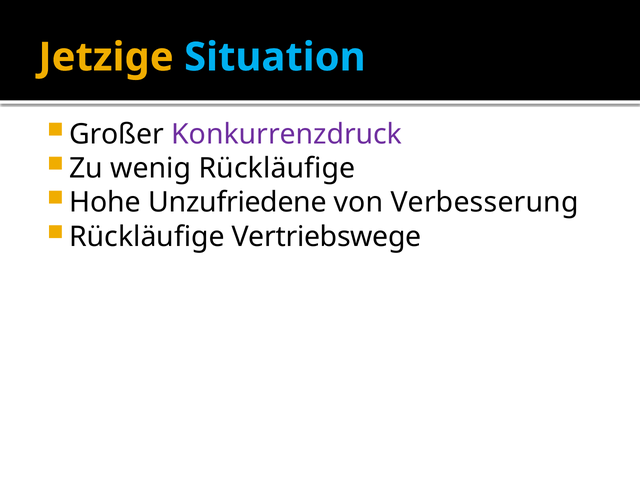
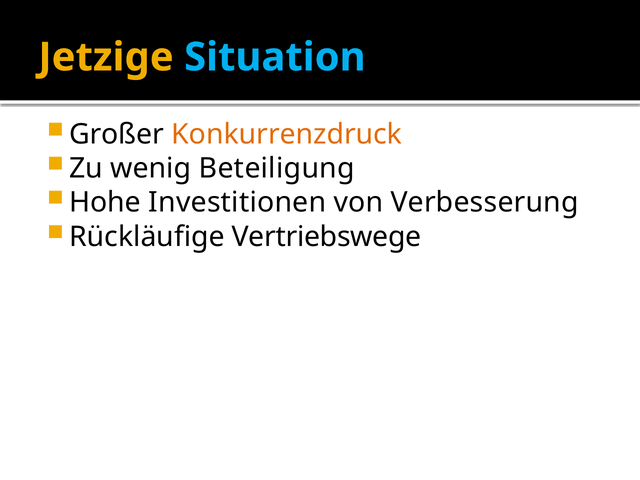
Konkurrenzdruck colour: purple -> orange
wenig Rückläufige: Rückläufige -> Beteiligung
Unzufriedene: Unzufriedene -> Investitionen
